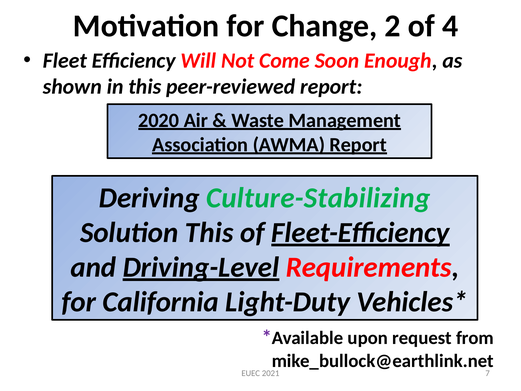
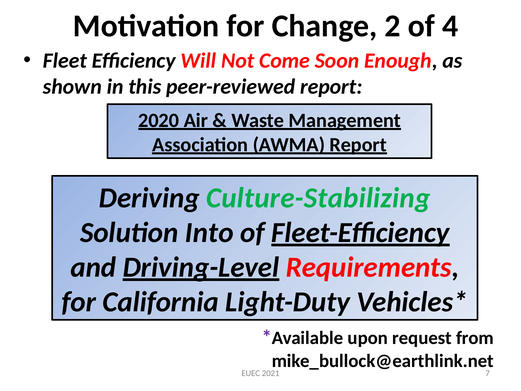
Solution This: This -> Into
